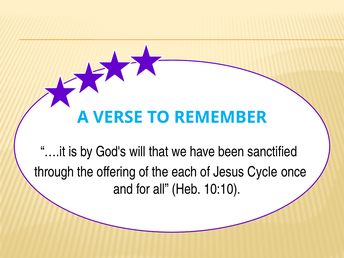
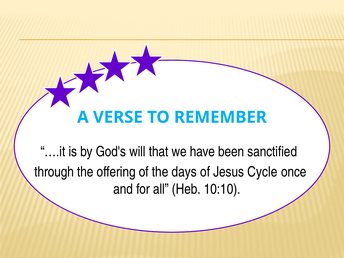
each: each -> days
